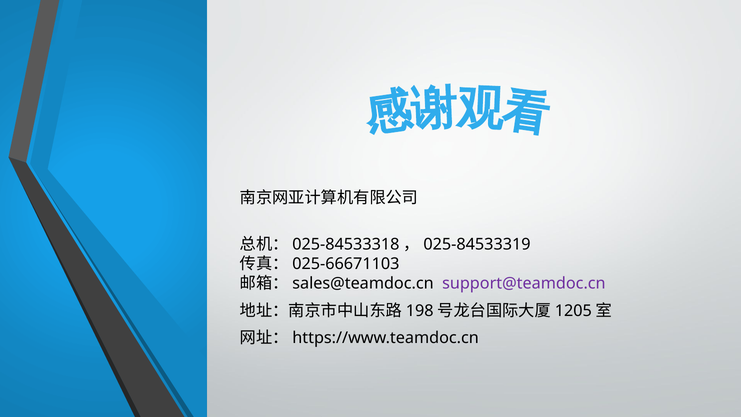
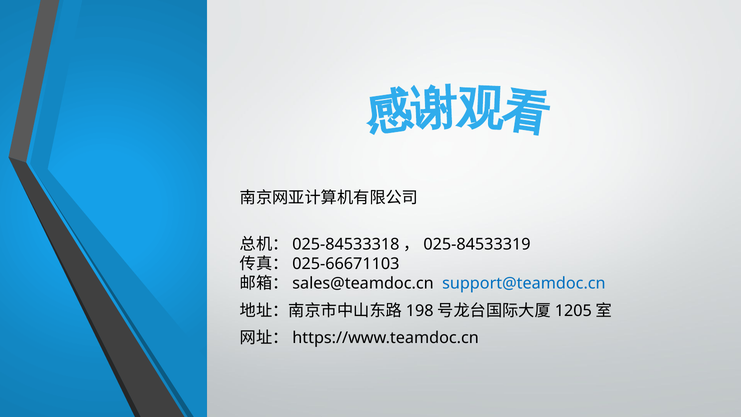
support@teamdoc.cn colour: purple -> blue
